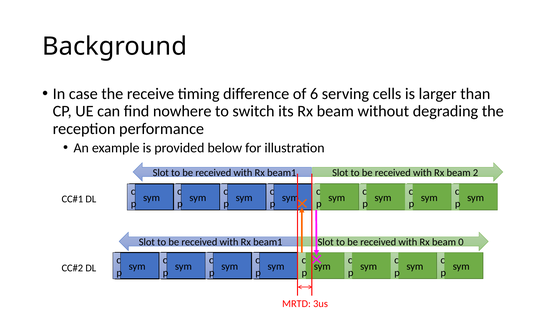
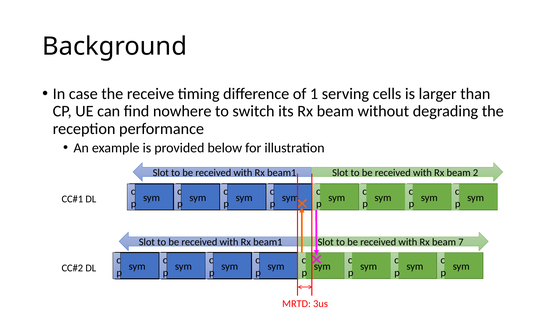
6: 6 -> 1
0: 0 -> 7
